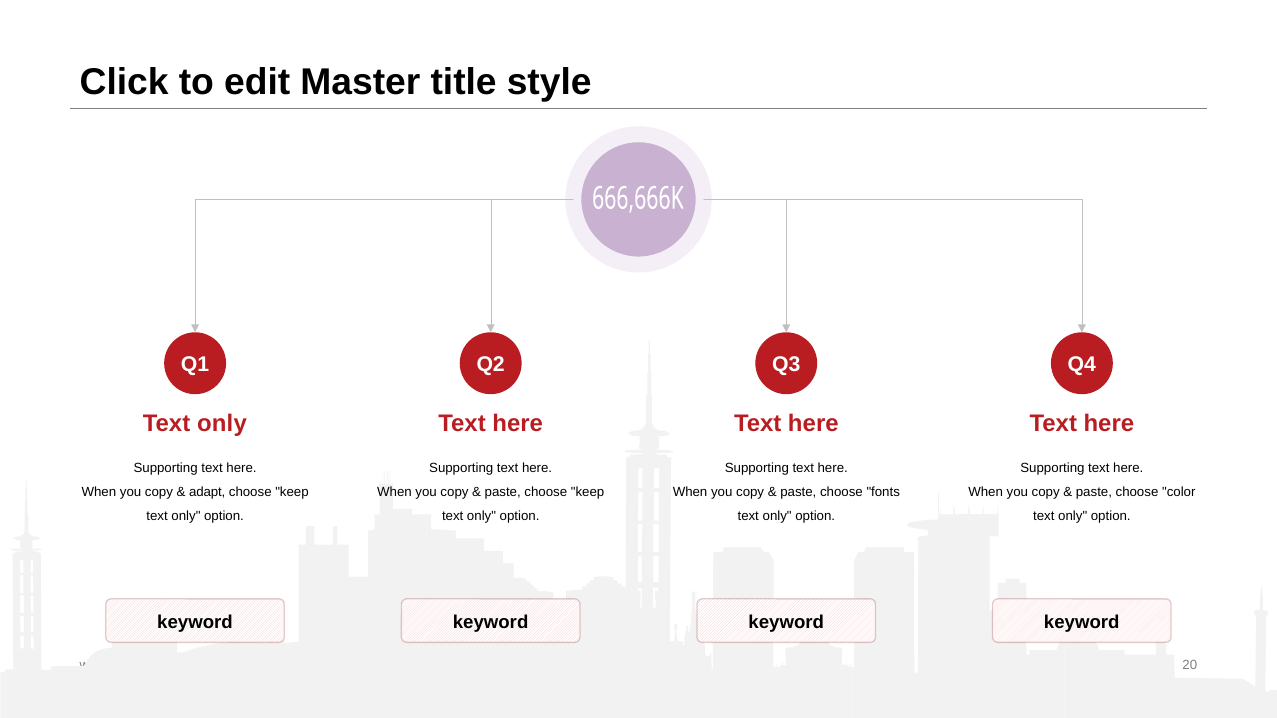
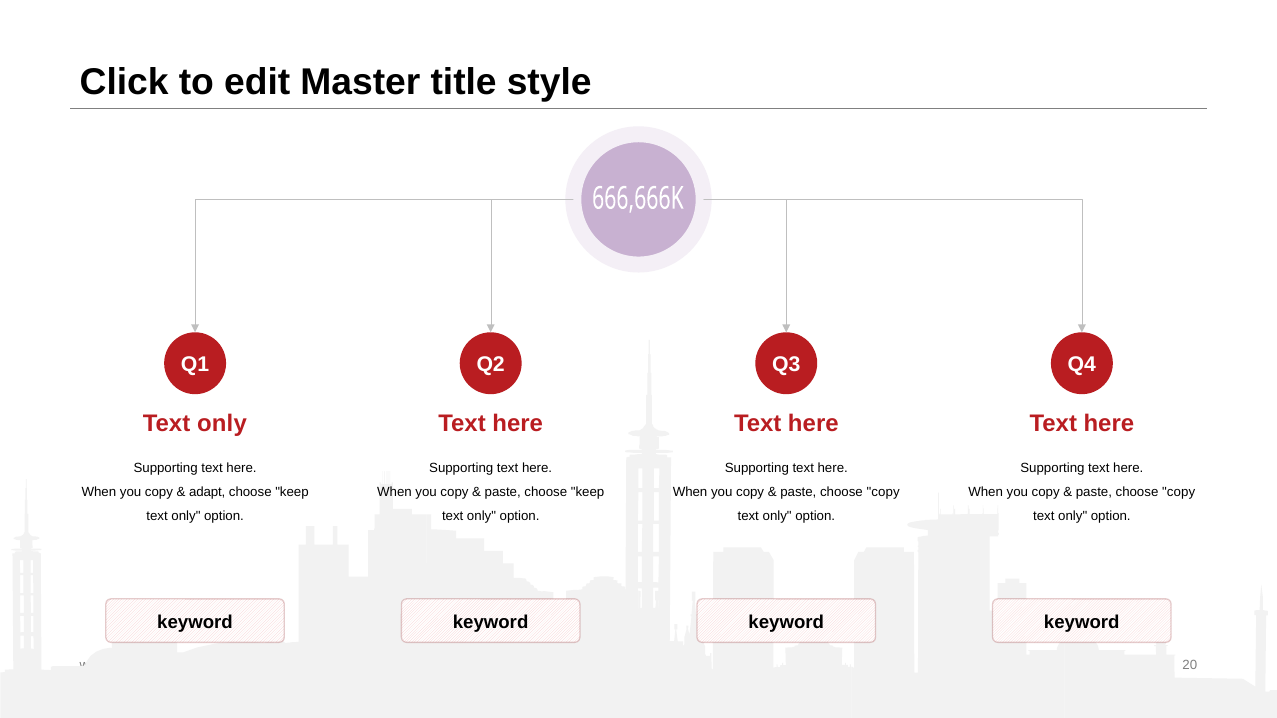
fonts at (883, 492): fonts -> copy
color at (1179, 492): color -> copy
